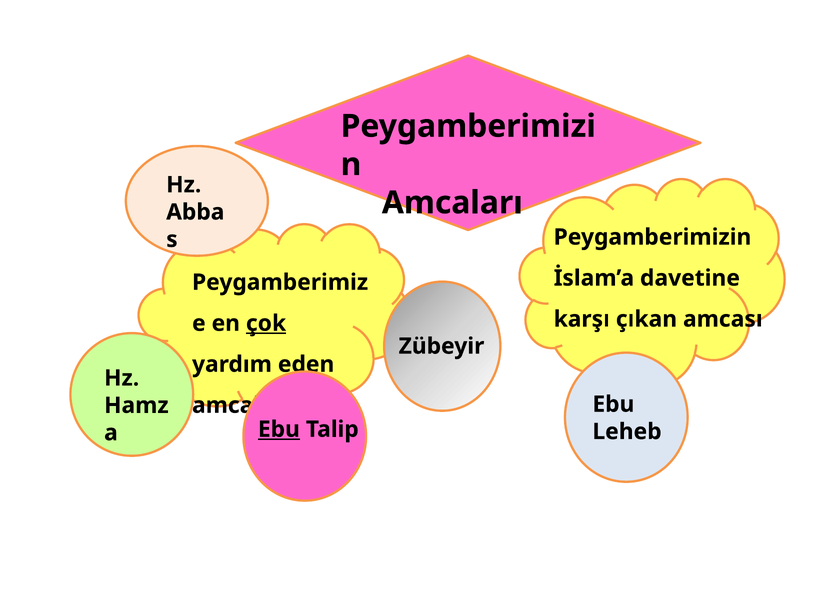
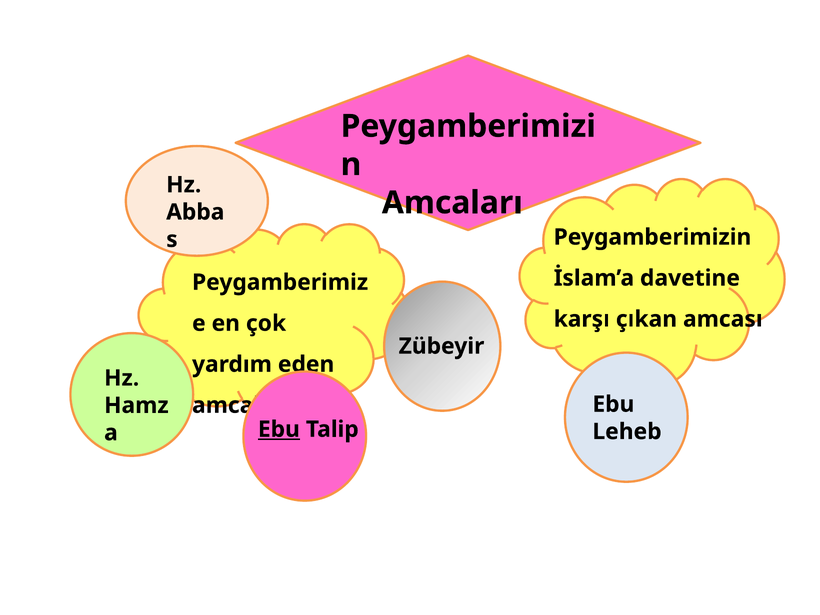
çok underline: present -> none
